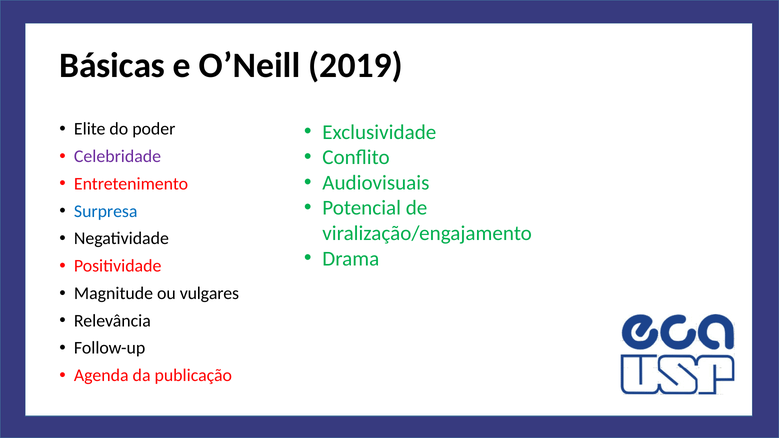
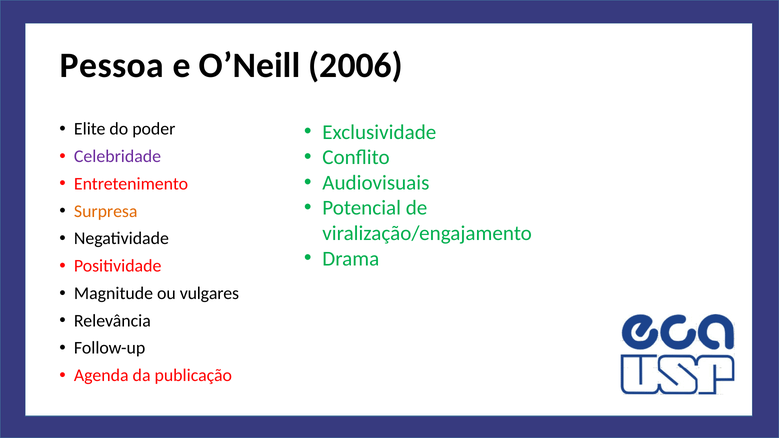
Básicas: Básicas -> Pessoa
2019: 2019 -> 2006
Surpresa colour: blue -> orange
